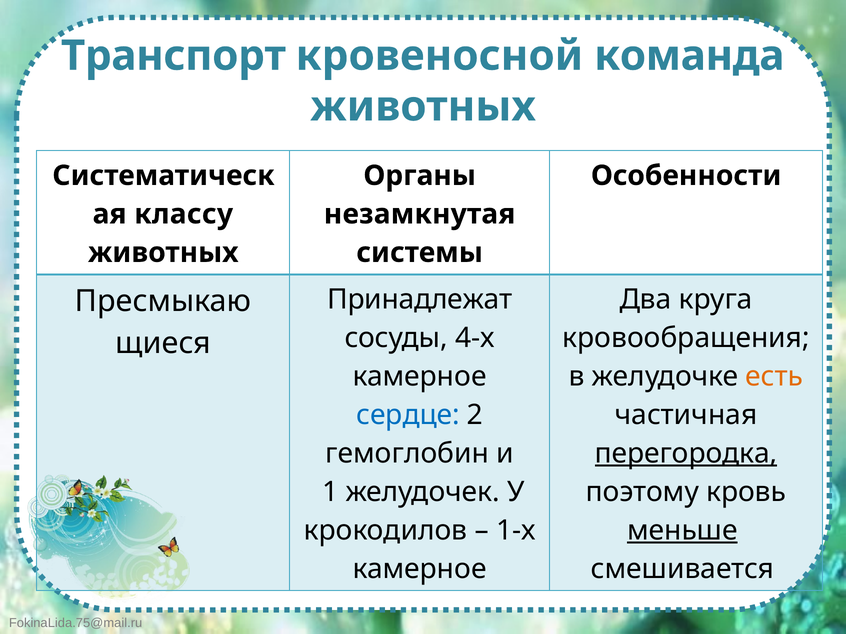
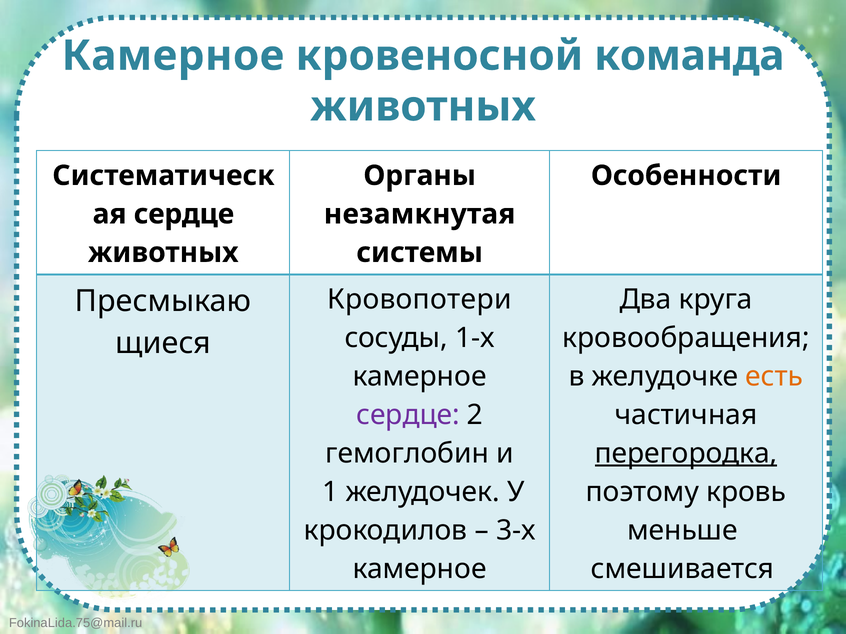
Транспорт at (173, 56): Транспорт -> Камерное
классу at (184, 214): классу -> сердце
Принадлежат: Принадлежат -> Кровопотери
4-х: 4-х -> 1-х
сердце at (408, 415) colour: blue -> purple
1-х: 1-х -> 3-х
меньше underline: present -> none
